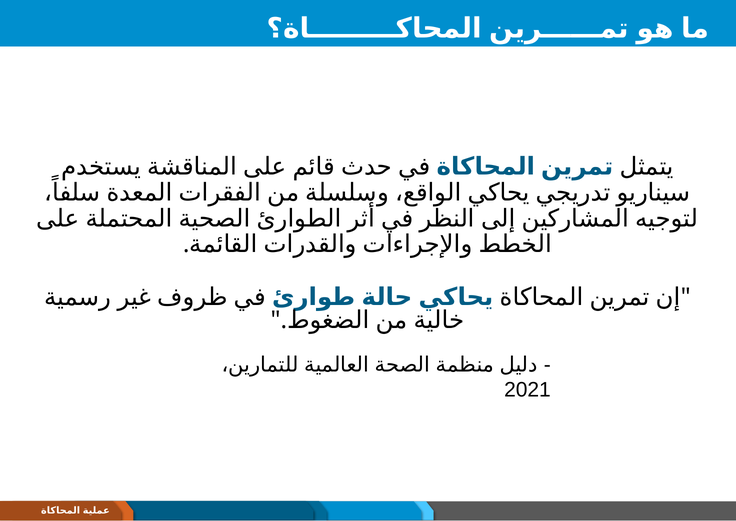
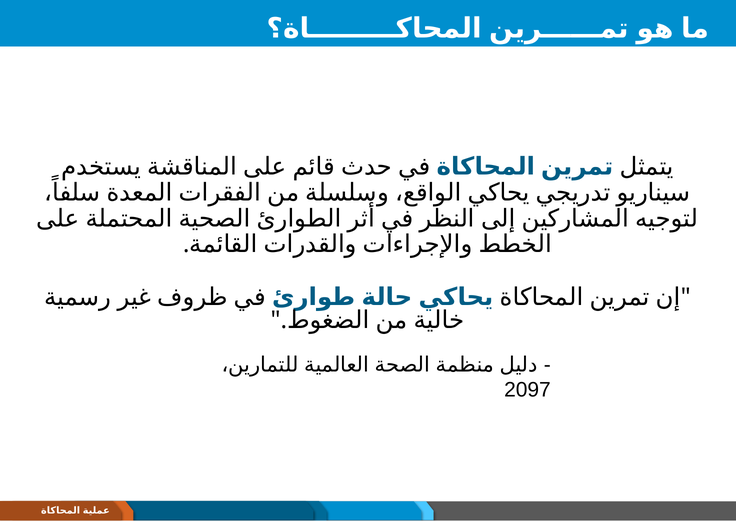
2021: 2021 -> 2097
